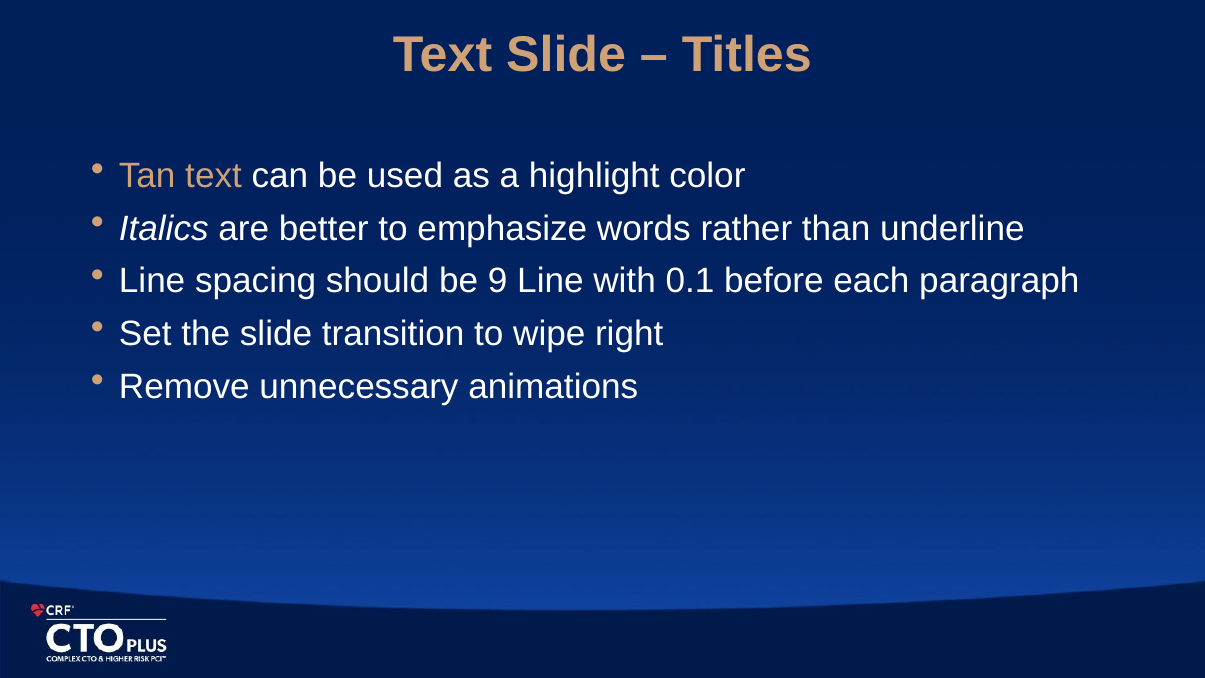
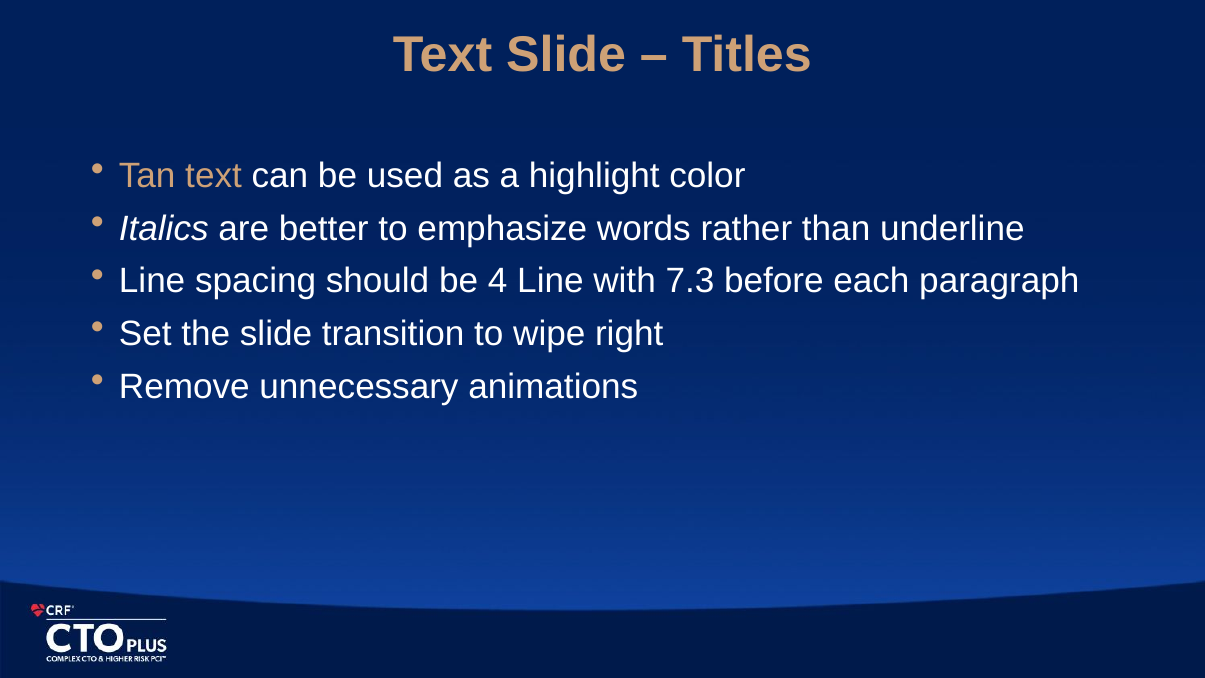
9: 9 -> 4
0.1: 0.1 -> 7.3
